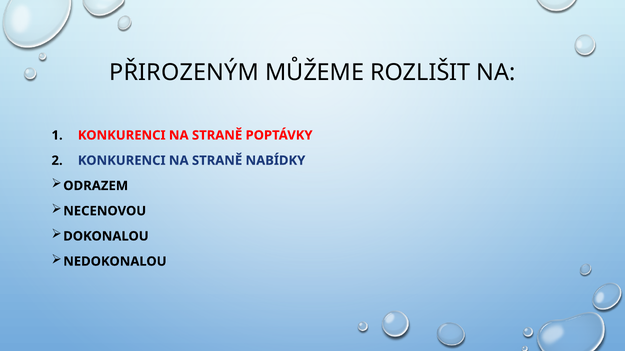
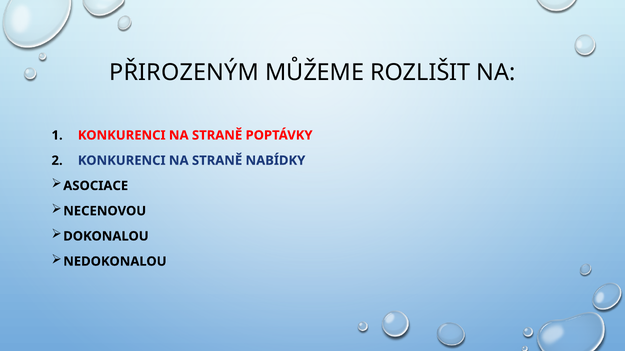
ODRAZEM: ODRAZEM -> ASOCIACE
